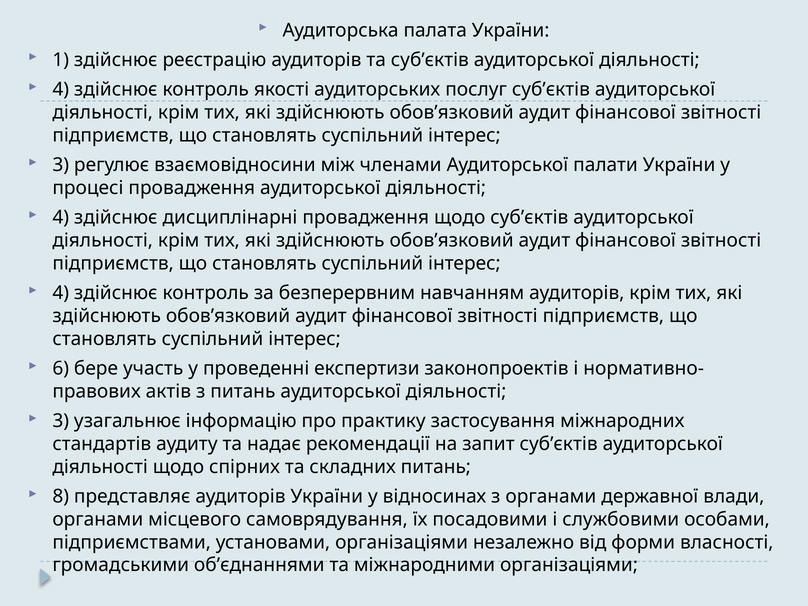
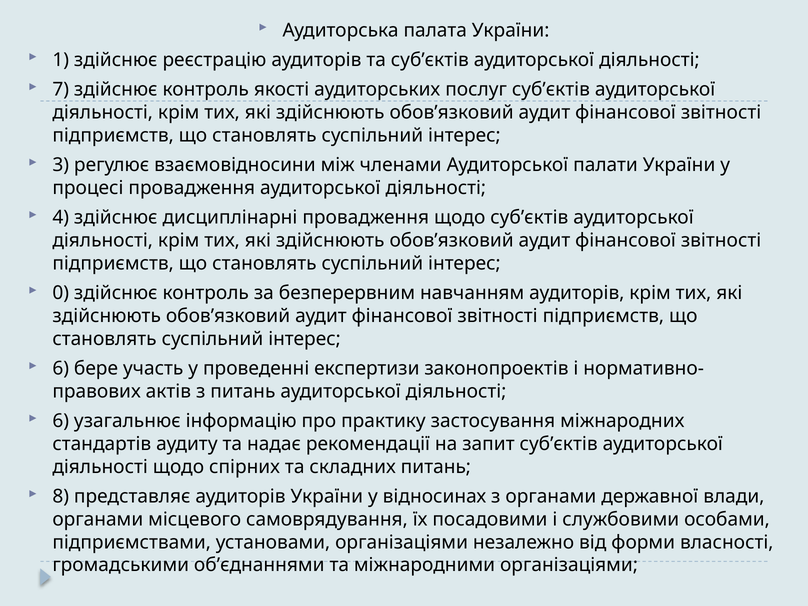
4 at (61, 90): 4 -> 7
4 at (61, 293): 4 -> 0
3 at (61, 421): 3 -> 6
